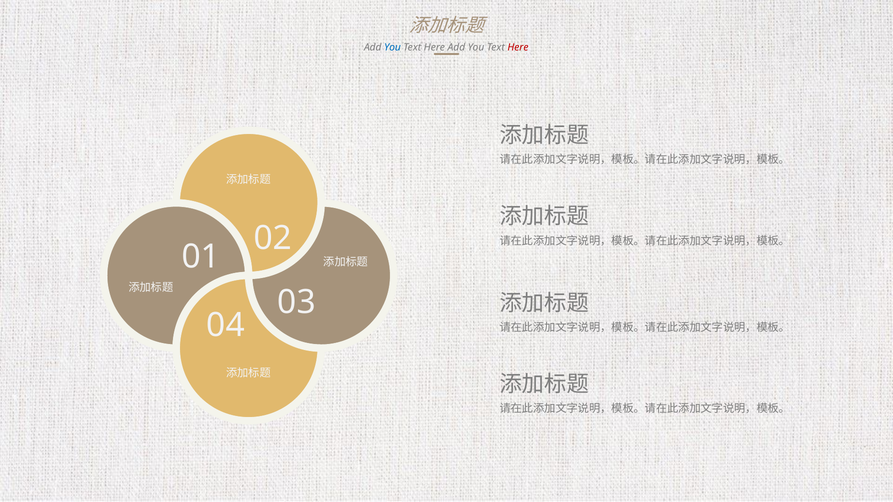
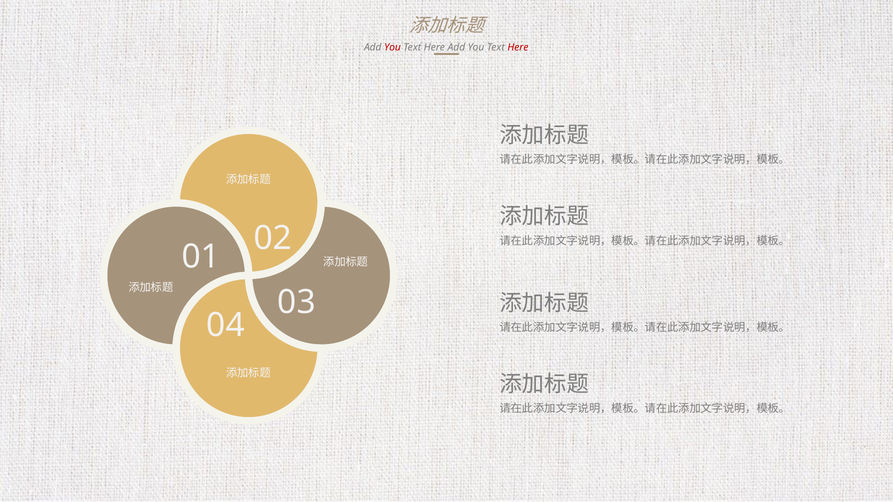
You at (392, 47) colour: blue -> red
